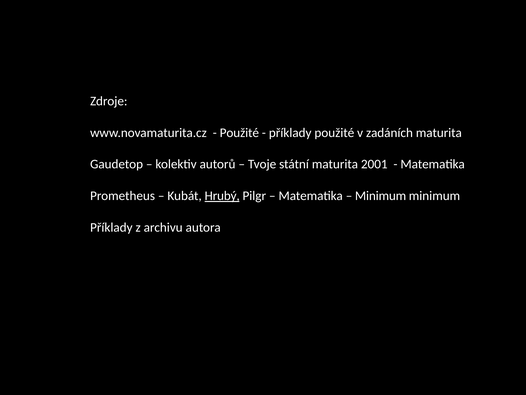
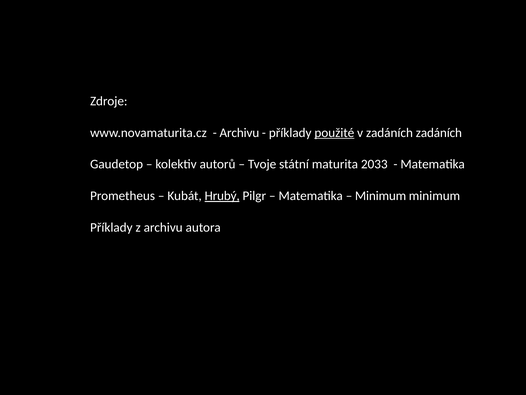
Použité at (239, 133): Použité -> Archivu
použité at (334, 133) underline: none -> present
zadáních maturita: maturita -> zadáních
2001: 2001 -> 2033
